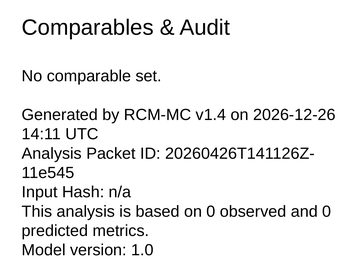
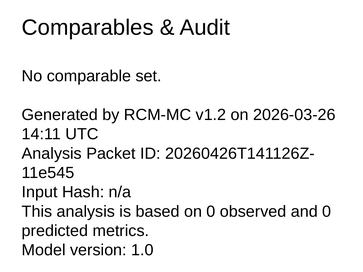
v1.4: v1.4 -> v1.2
2026-12-26: 2026-12-26 -> 2026-03-26
